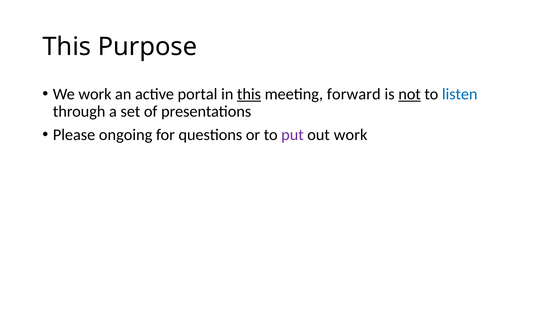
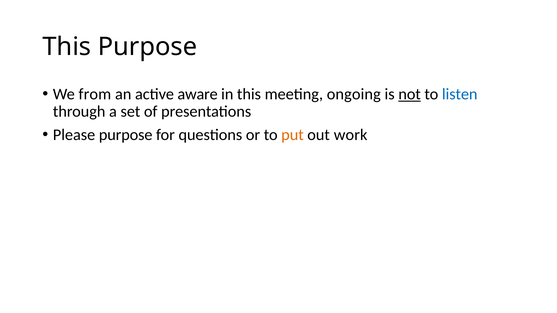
We work: work -> from
portal: portal -> aware
this at (249, 94) underline: present -> none
forward: forward -> ongoing
Please ongoing: ongoing -> purpose
put colour: purple -> orange
